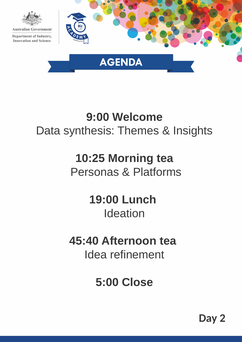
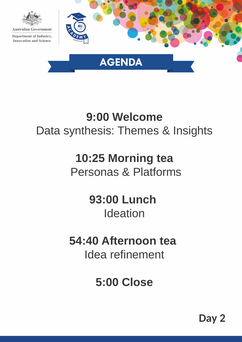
19:00: 19:00 -> 93:00
45:40: 45:40 -> 54:40
